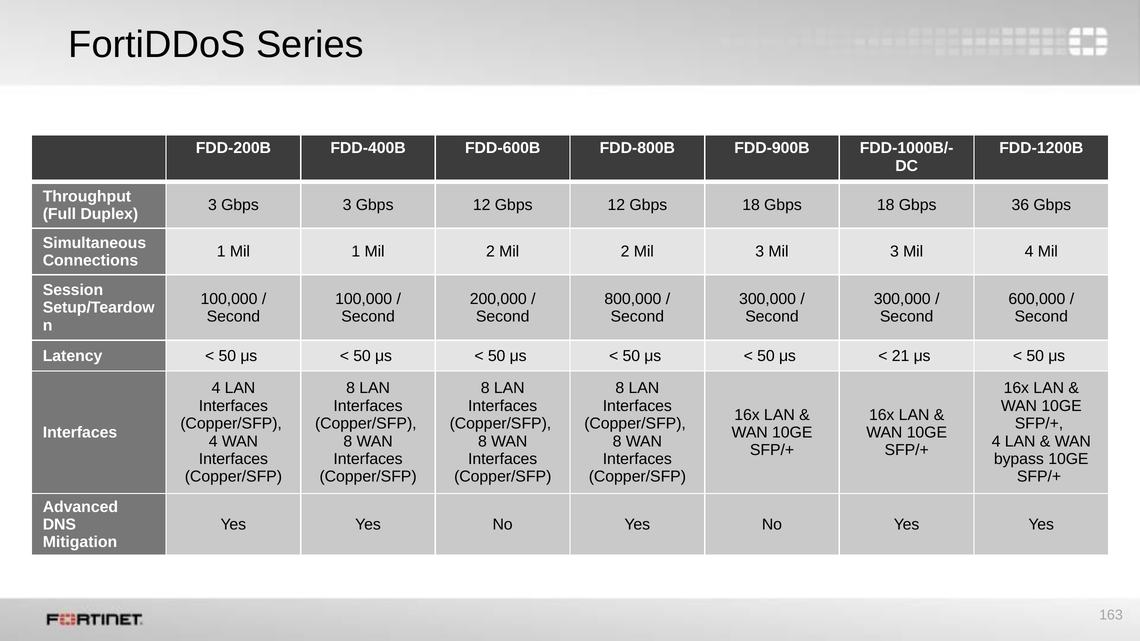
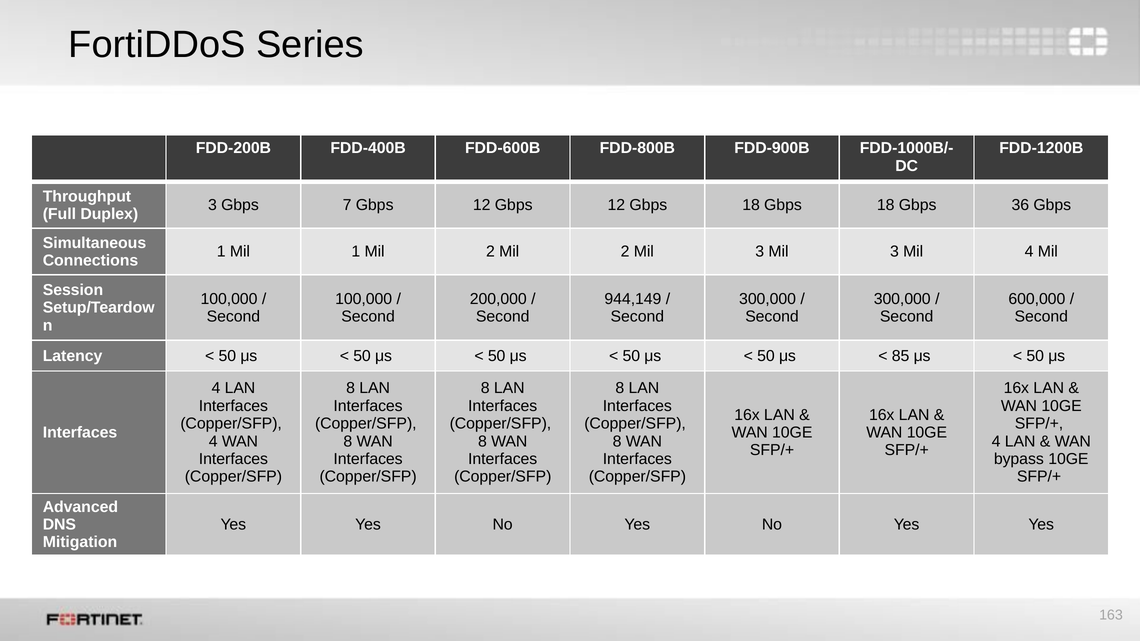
Gbps 3: 3 -> 7
800,000: 800,000 -> 944,149
21: 21 -> 85
